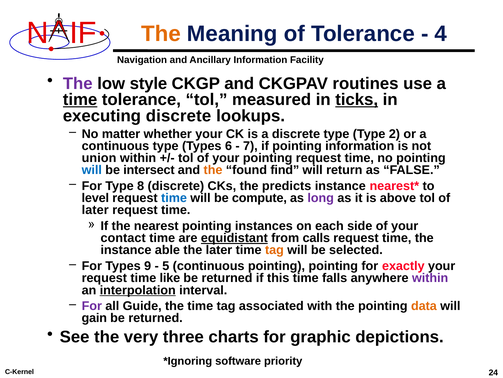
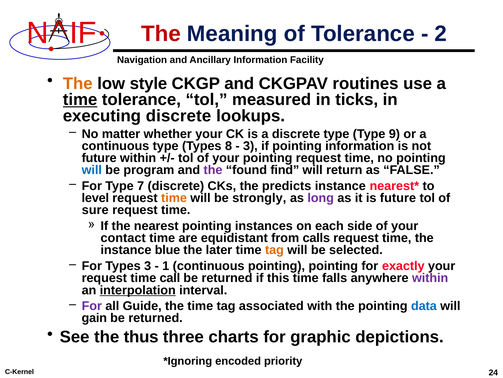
The at (161, 34) colour: orange -> red
4: 4 -> 2
The at (78, 83) colour: purple -> orange
ticks underline: present -> none
2: 2 -> 9
6: 6 -> 8
7 at (250, 146): 7 -> 3
union at (99, 158): union -> future
intersect: intersect -> program
the at (213, 170) colour: orange -> purple
8: 8 -> 7
time at (174, 198) colour: blue -> orange
compute: compute -> strongly
is above: above -> future
later at (95, 210): later -> sure
equidistant underline: present -> none
able: able -> blue
Types 9: 9 -> 3
5: 5 -> 1
like: like -> call
data colour: orange -> blue
very: very -> thus
software: software -> encoded
